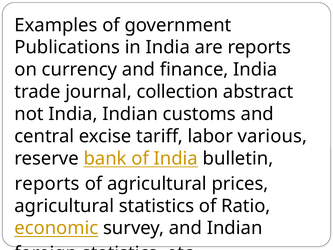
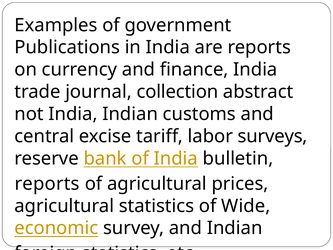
various: various -> surveys
Ratio: Ratio -> Wide
